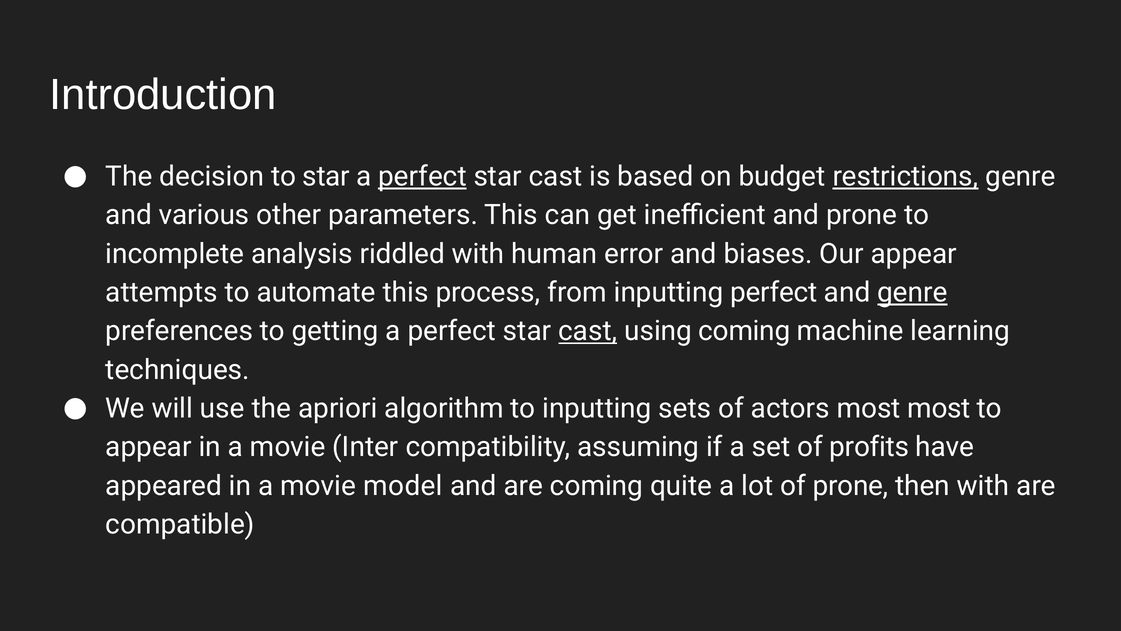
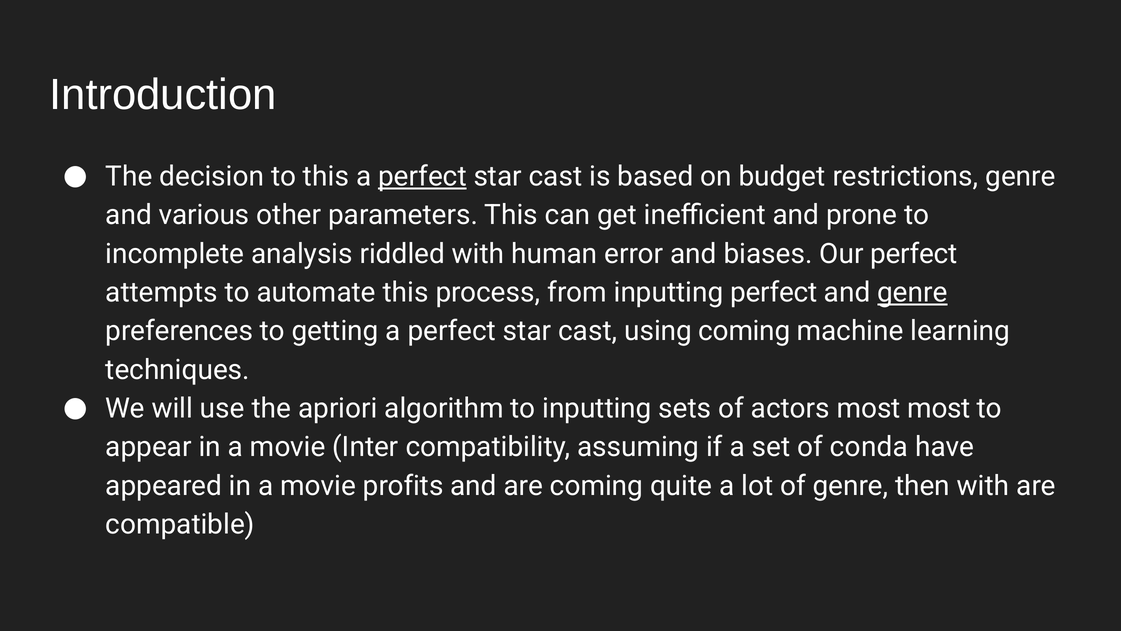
to star: star -> this
restrictions underline: present -> none
Our appear: appear -> perfect
cast at (588, 331) underline: present -> none
profits: profits -> conda
model: model -> profits
of prone: prone -> genre
